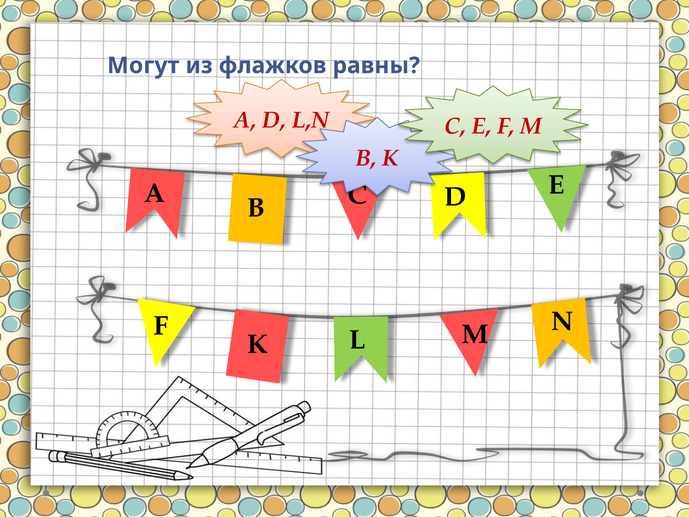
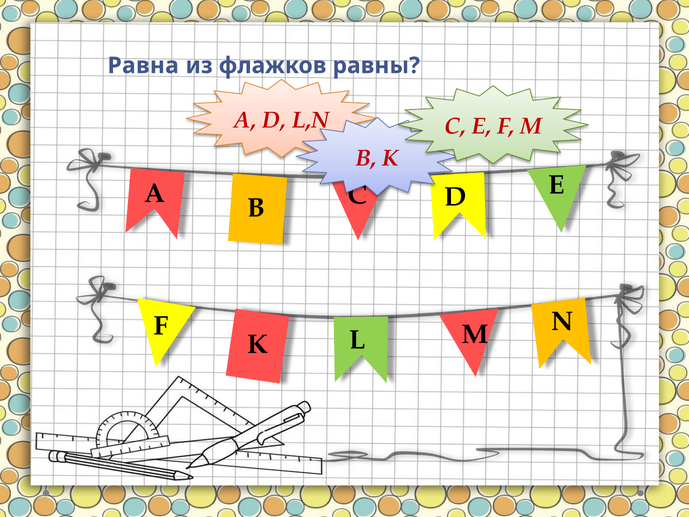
Могут: Могут -> Равна
